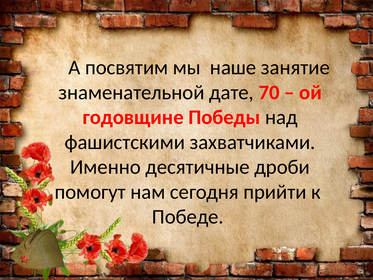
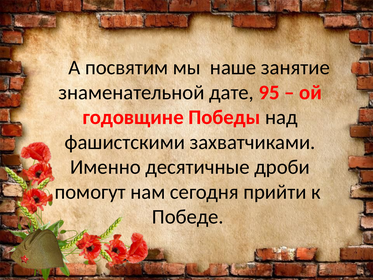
70: 70 -> 95
